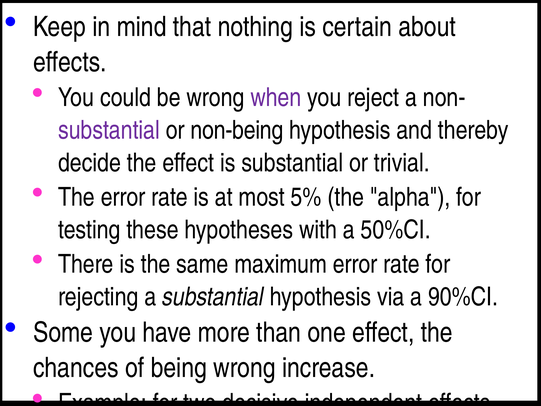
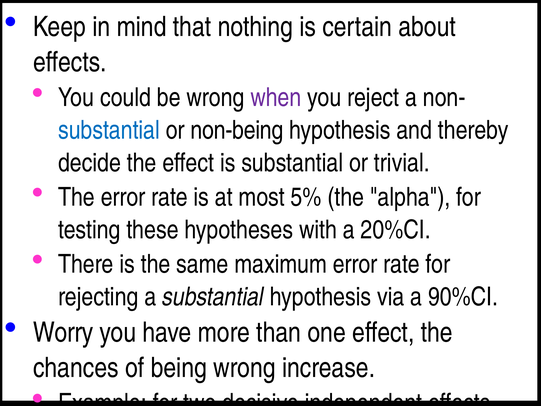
substantial at (109, 130) colour: purple -> blue
50%CI: 50%CI -> 20%CI
Some: Some -> Worry
